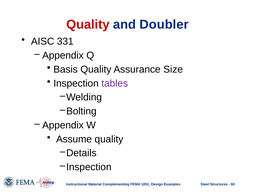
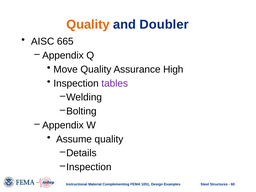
Quality at (88, 24) colour: red -> orange
331: 331 -> 665
Basis: Basis -> Move
Size: Size -> High
